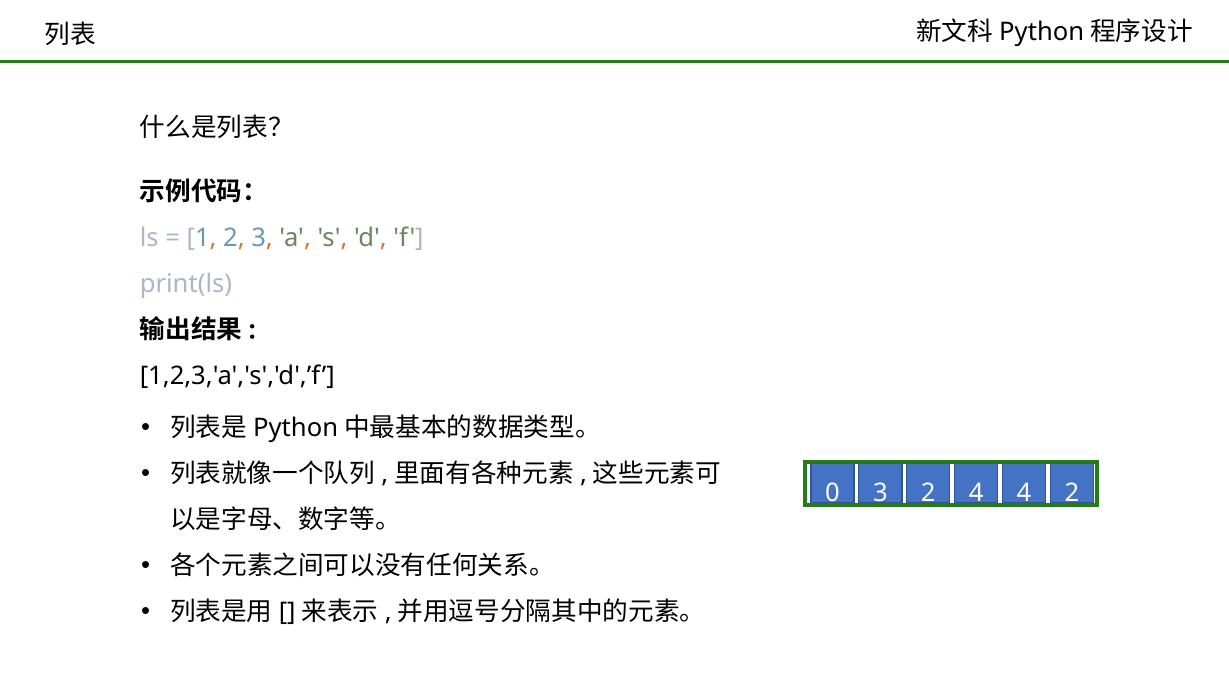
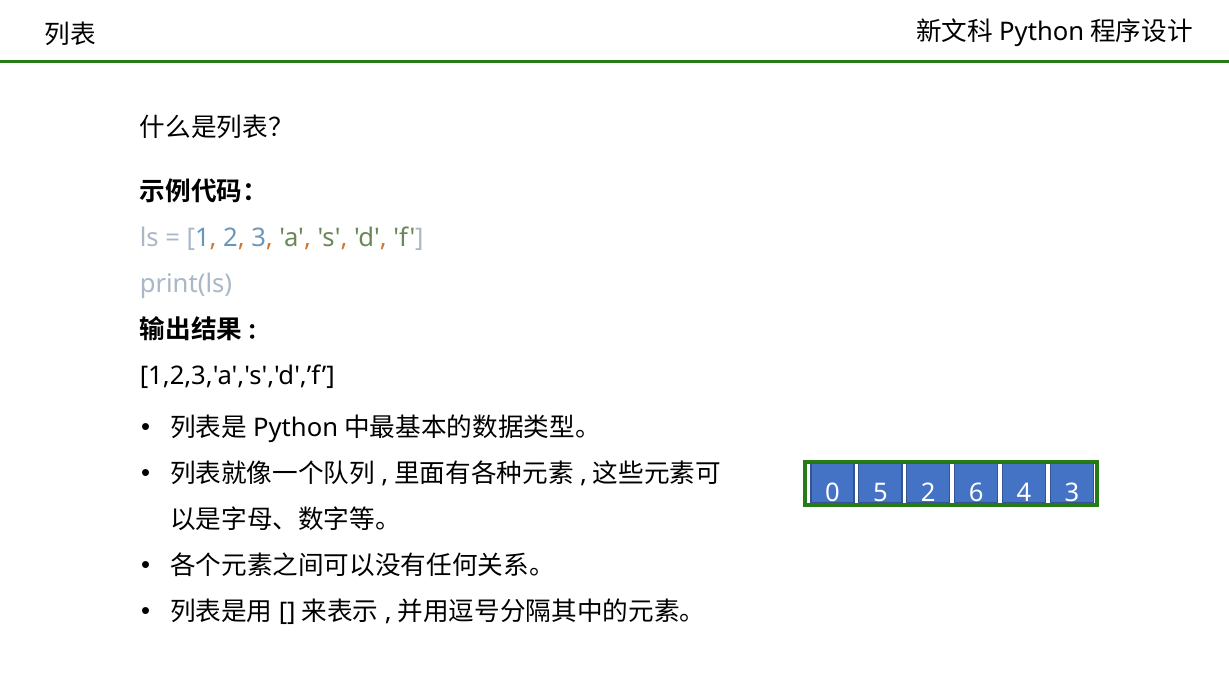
0 3: 3 -> 5
2 4: 4 -> 6
4 2: 2 -> 3
